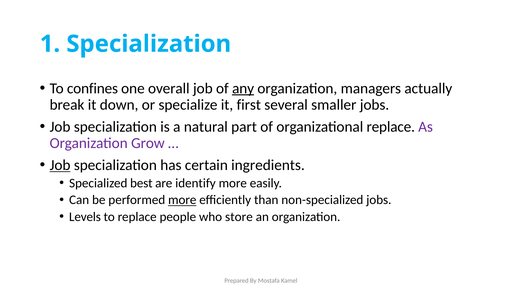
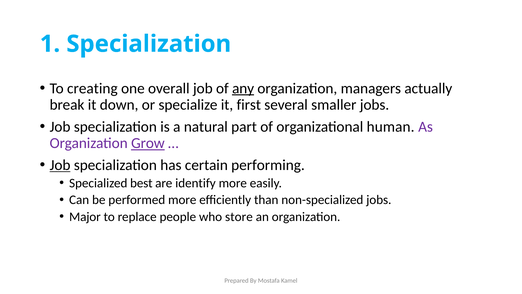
confines: confines -> creating
organizational replace: replace -> human
Grow underline: none -> present
ingredients: ingredients -> performing
more at (182, 200) underline: present -> none
Levels: Levels -> Major
